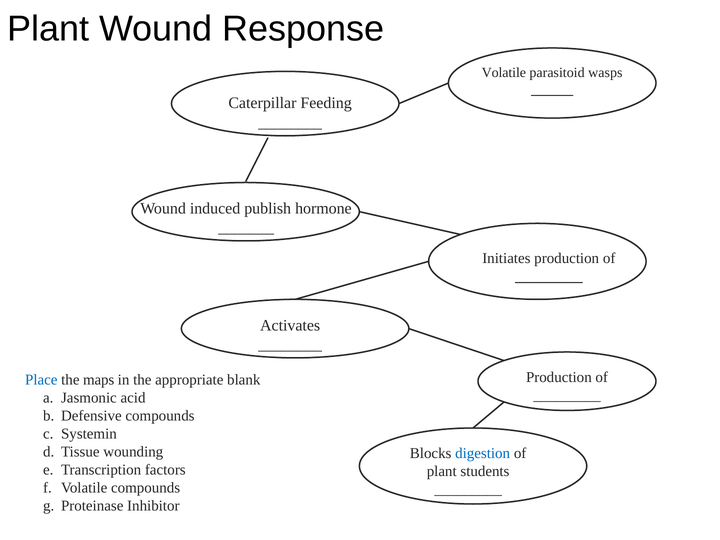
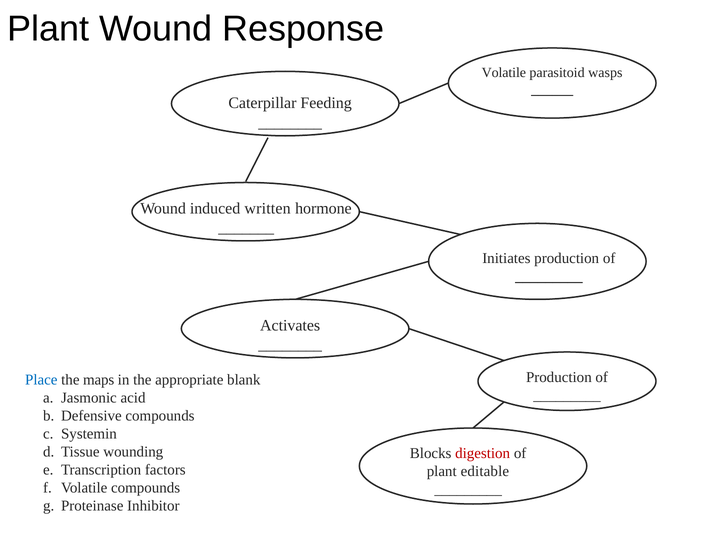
publish: publish -> written
digestion colour: blue -> red
students: students -> editable
